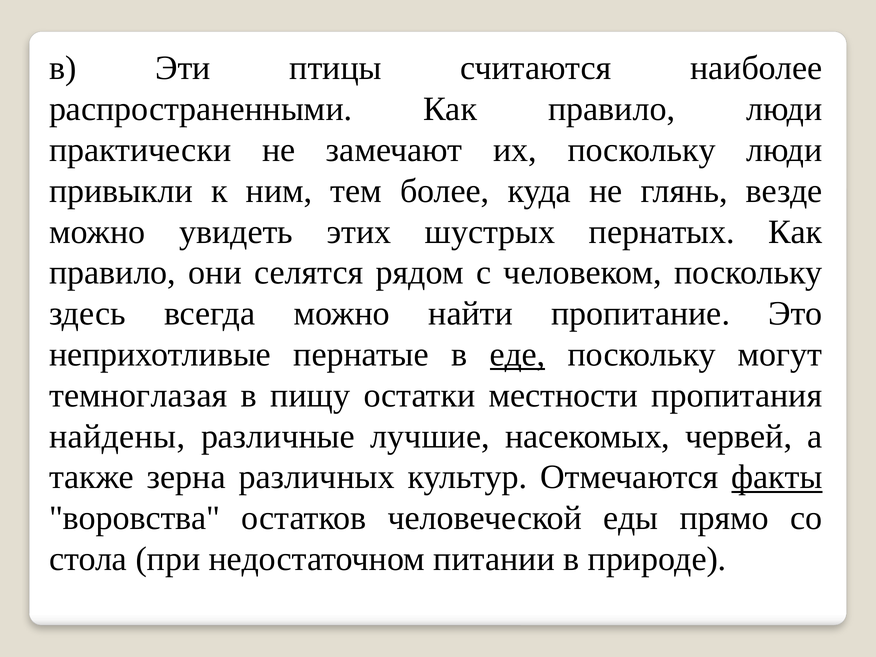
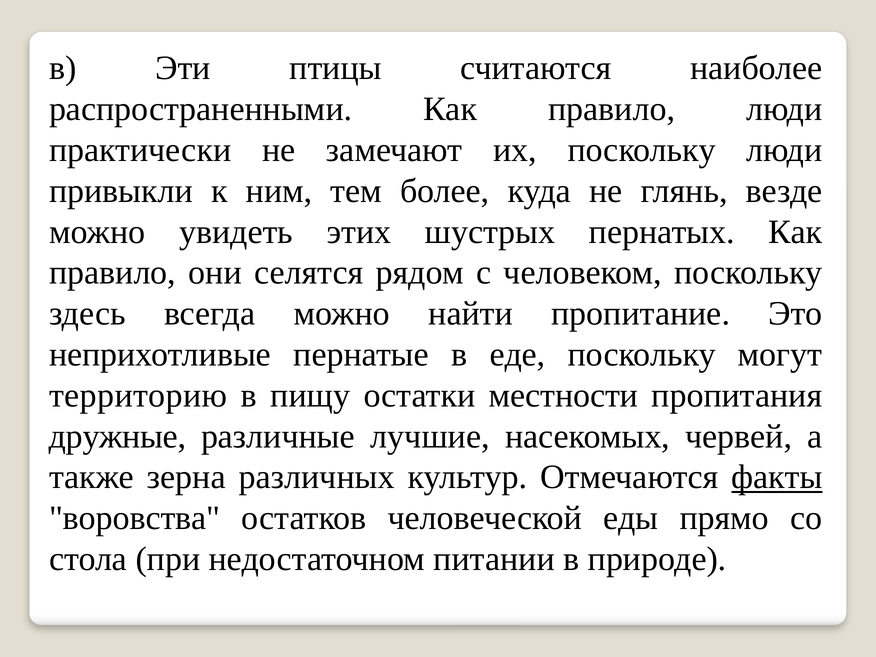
еде underline: present -> none
темноглазая: темноглазая -> территорию
найдены: найдены -> дружные
